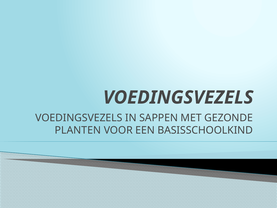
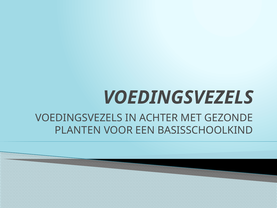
SAPPEN: SAPPEN -> ACHTER
